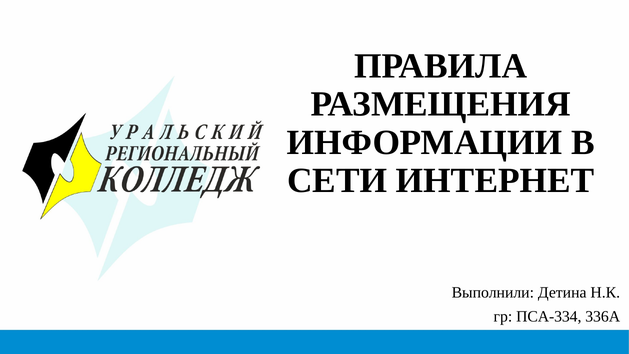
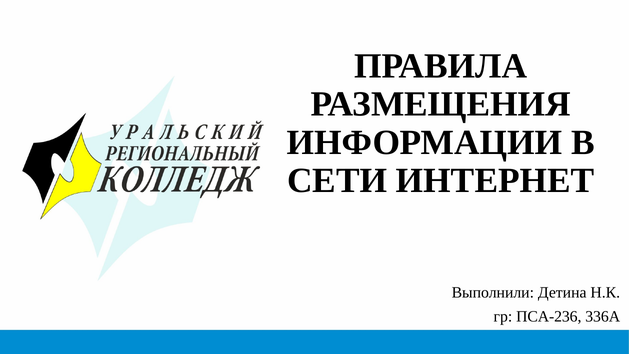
ПСА-334: ПСА-334 -> ПСА-236
